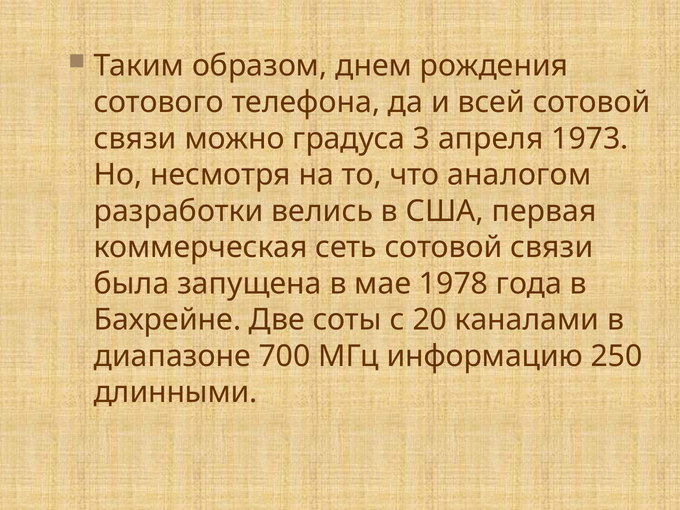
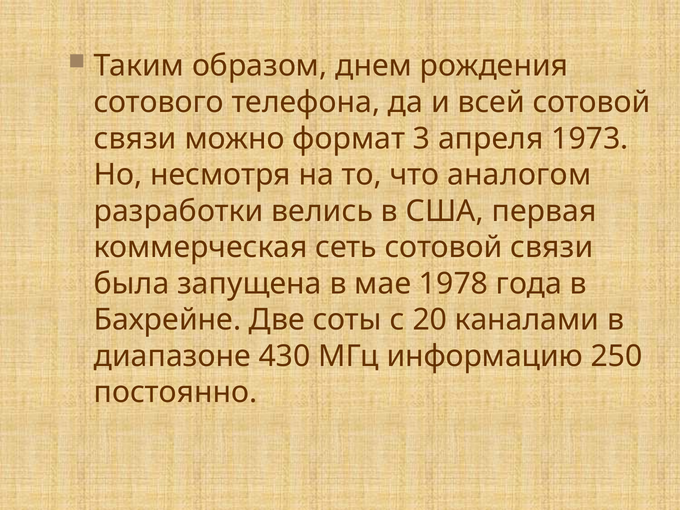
градуса: градуса -> формат
700: 700 -> 430
длинными: длинными -> постоянно
